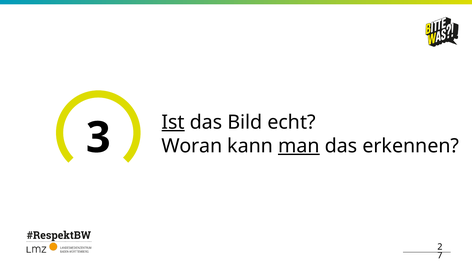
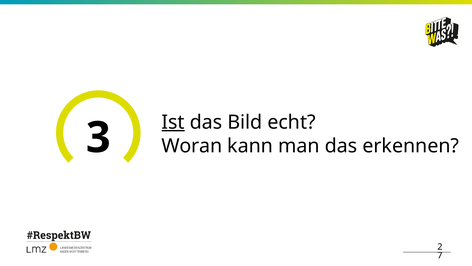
man underline: present -> none
